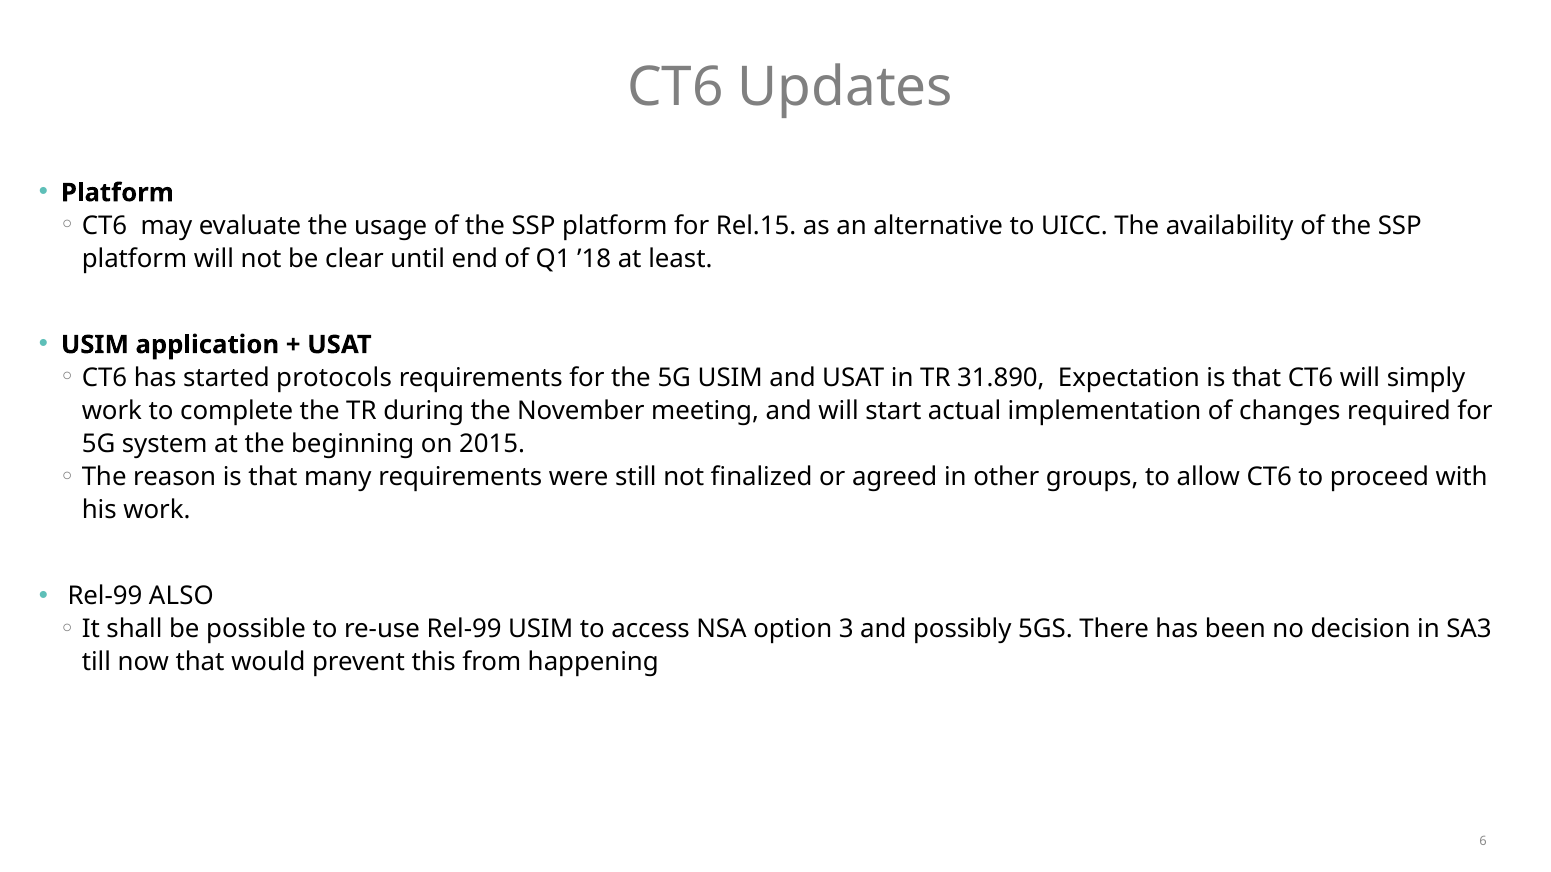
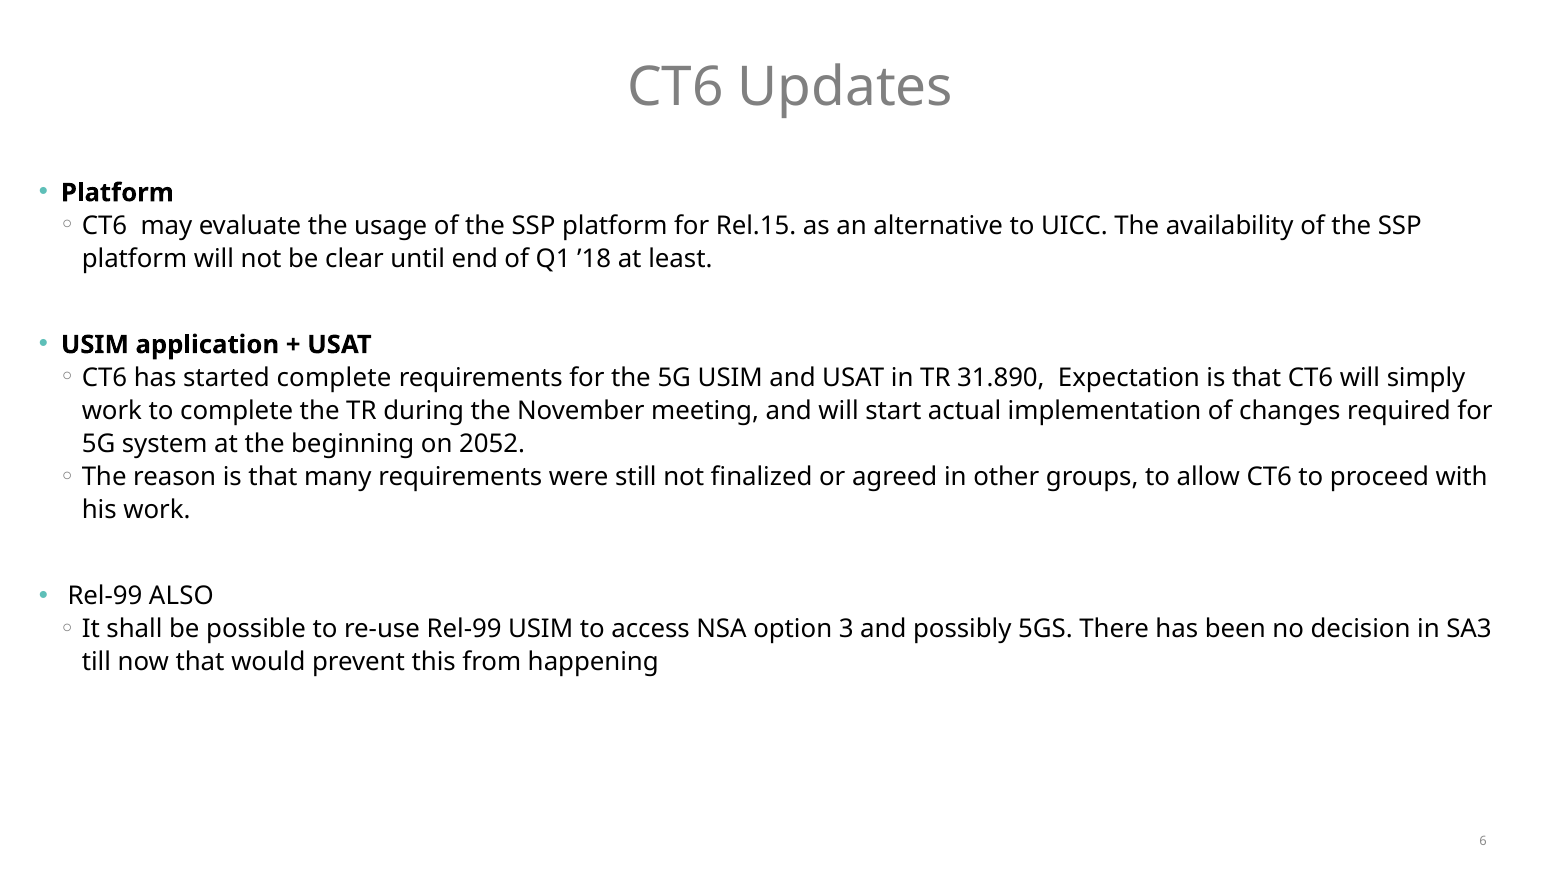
started protocols: protocols -> complete
2015: 2015 -> 2052
